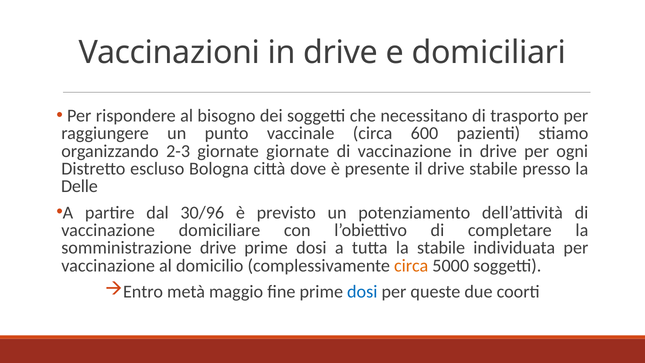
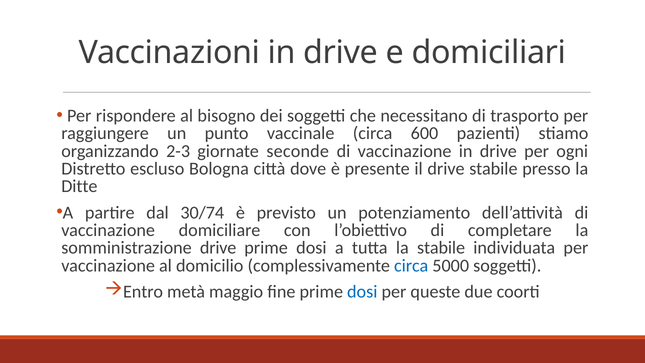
giornate giornate: giornate -> seconde
Delle: Delle -> Ditte
30/96: 30/96 -> 30/74
circa at (411, 265) colour: orange -> blue
